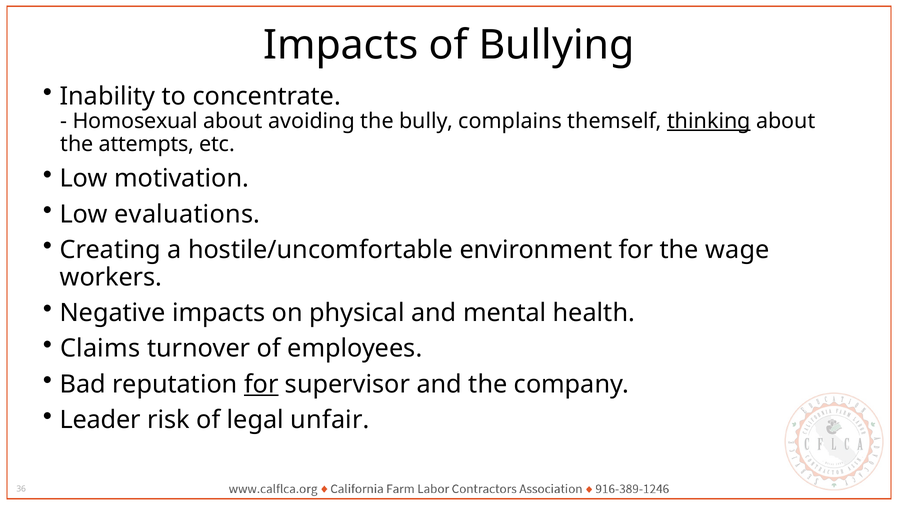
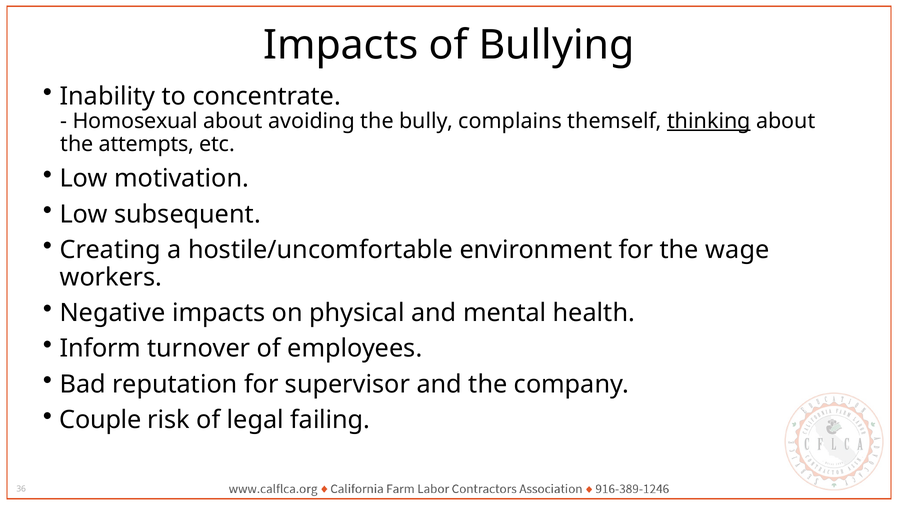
evaluations: evaluations -> subsequent
Claims: Claims -> Inform
for at (261, 384) underline: present -> none
Leader: Leader -> Couple
unfair: unfair -> failing
